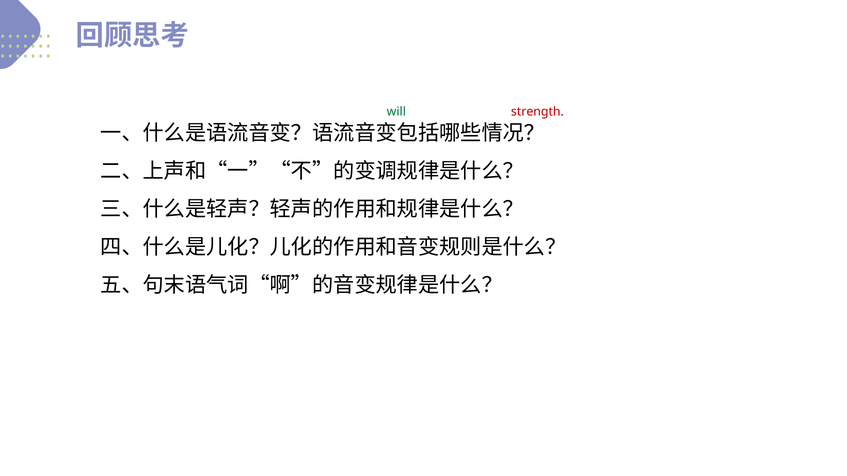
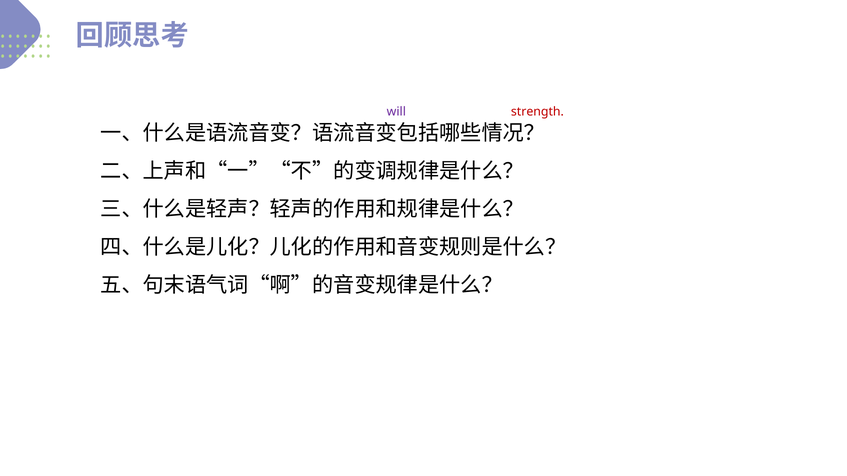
will colour: green -> purple
